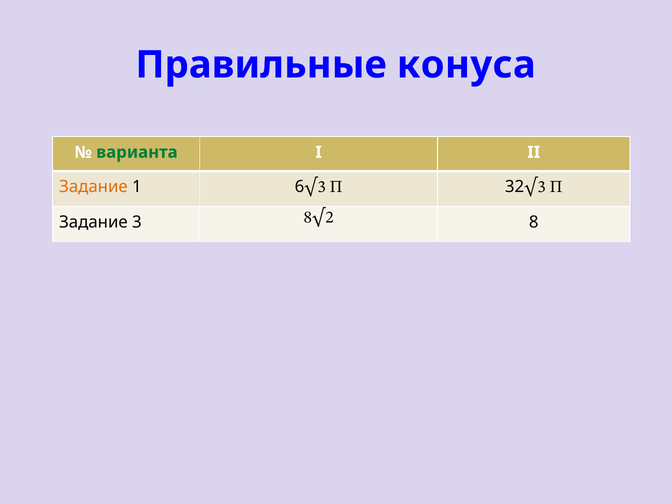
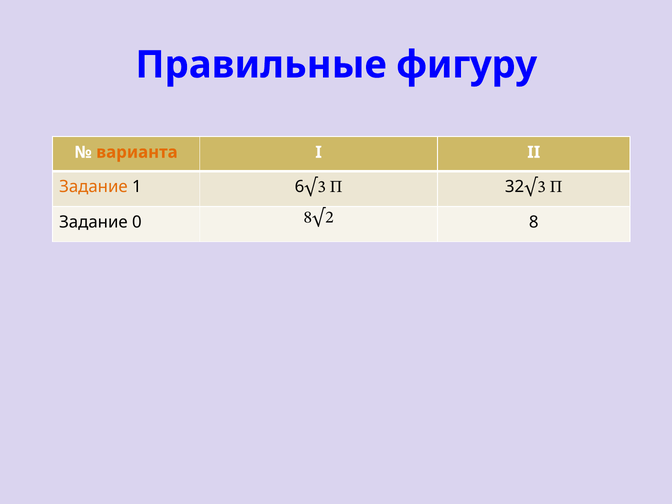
конуса: конуса -> фигуру
варианта colour: green -> orange
3: 3 -> 0
